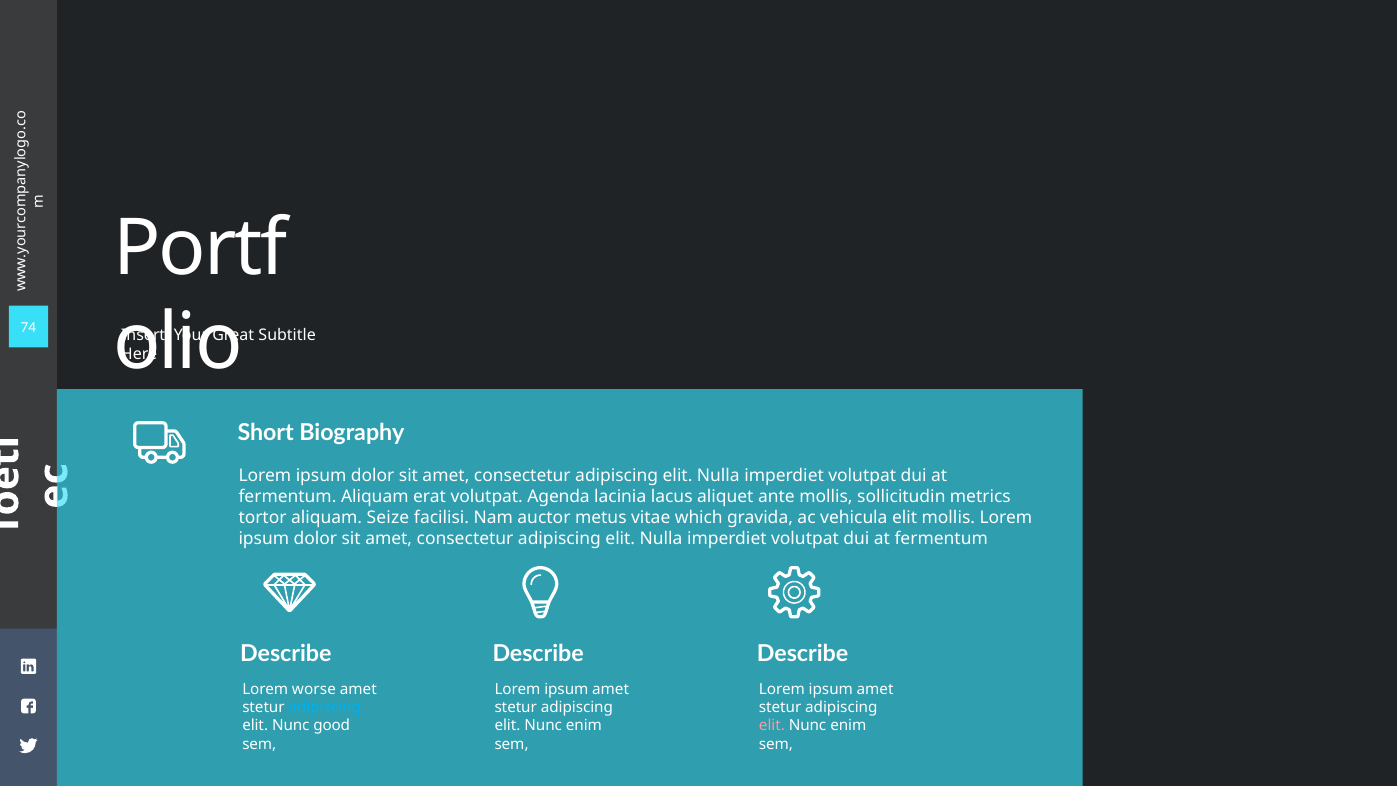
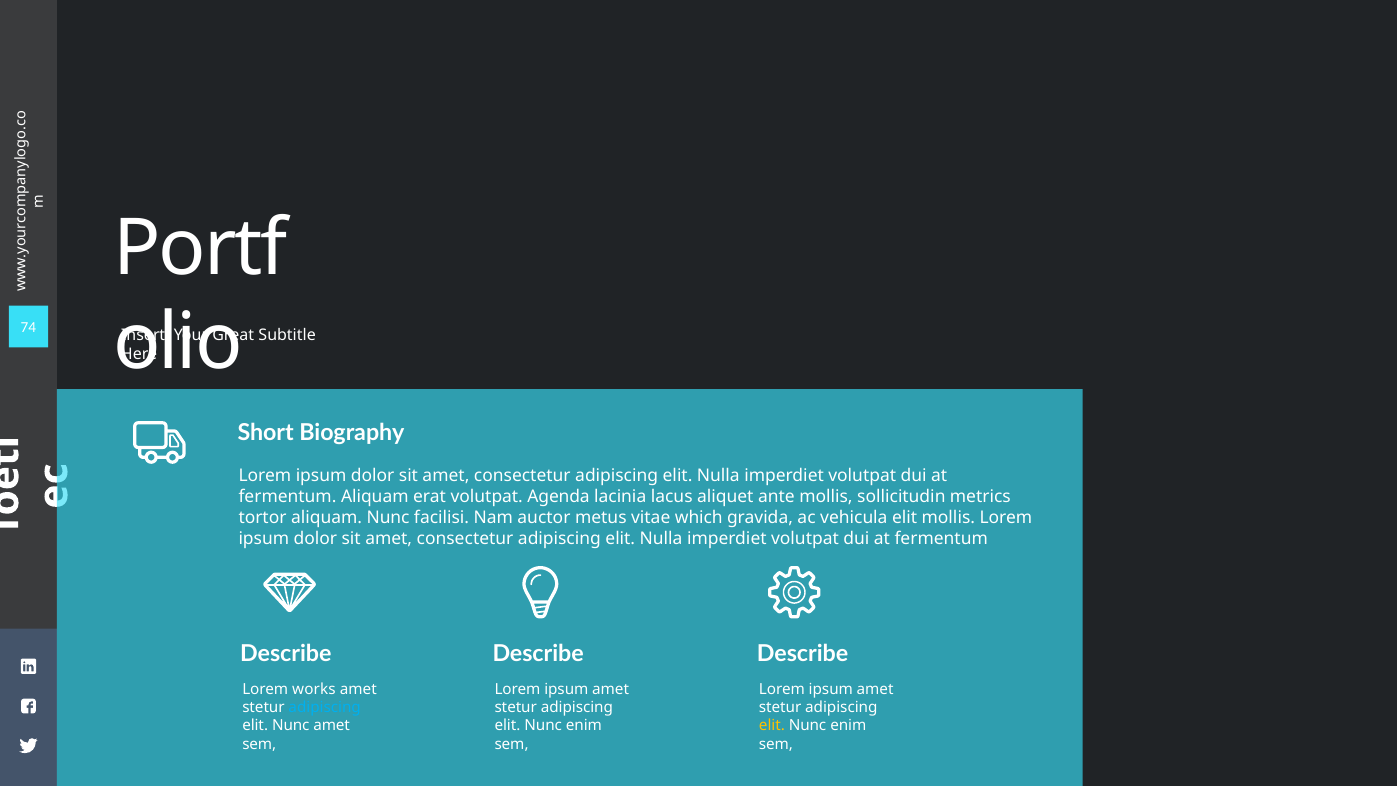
aliquam Seize: Seize -> Nunc
worse: worse -> works
Nunc good: good -> amet
elit at (772, 726) colour: pink -> yellow
